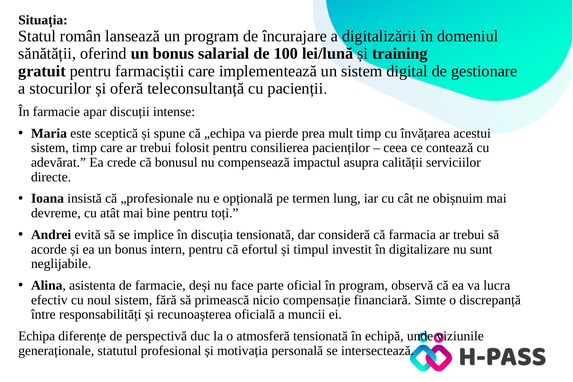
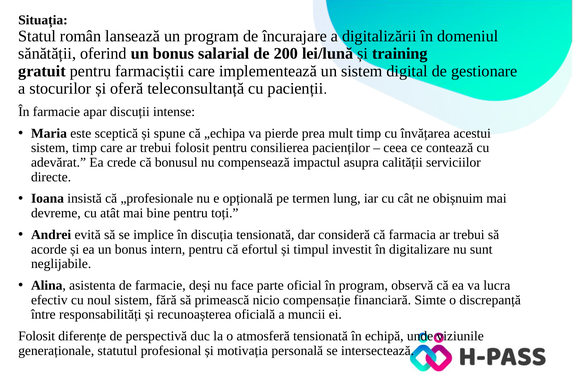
100: 100 -> 200
Echipa at (37, 336): Echipa -> Folosit
